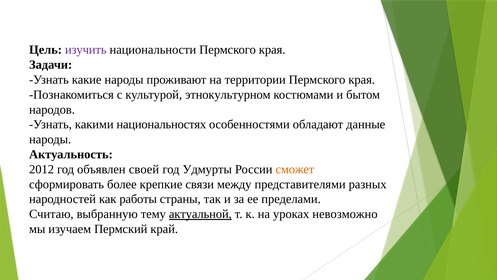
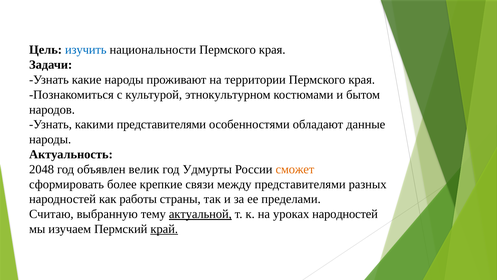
изучить colour: purple -> blue
какими национальностях: национальностях -> представителями
2012: 2012 -> 2048
своей: своей -> велик
уроках невозможно: невозможно -> народностей
край underline: none -> present
